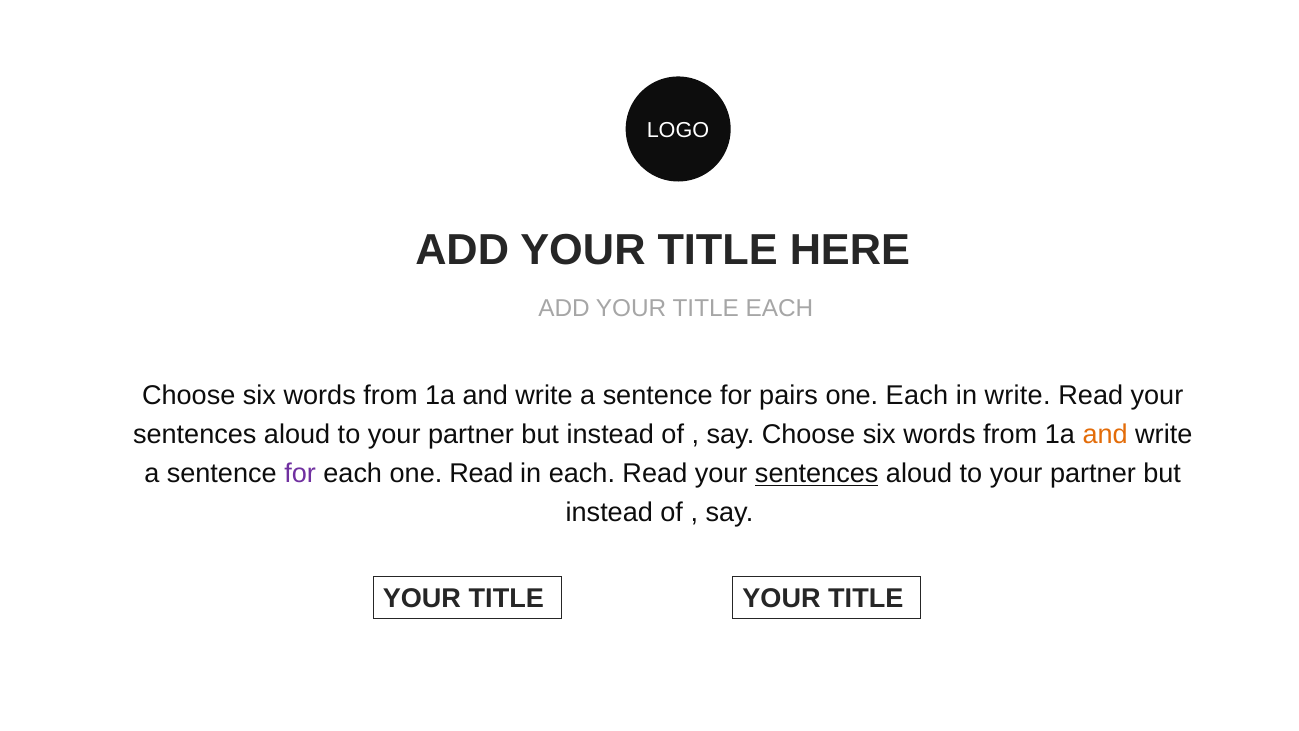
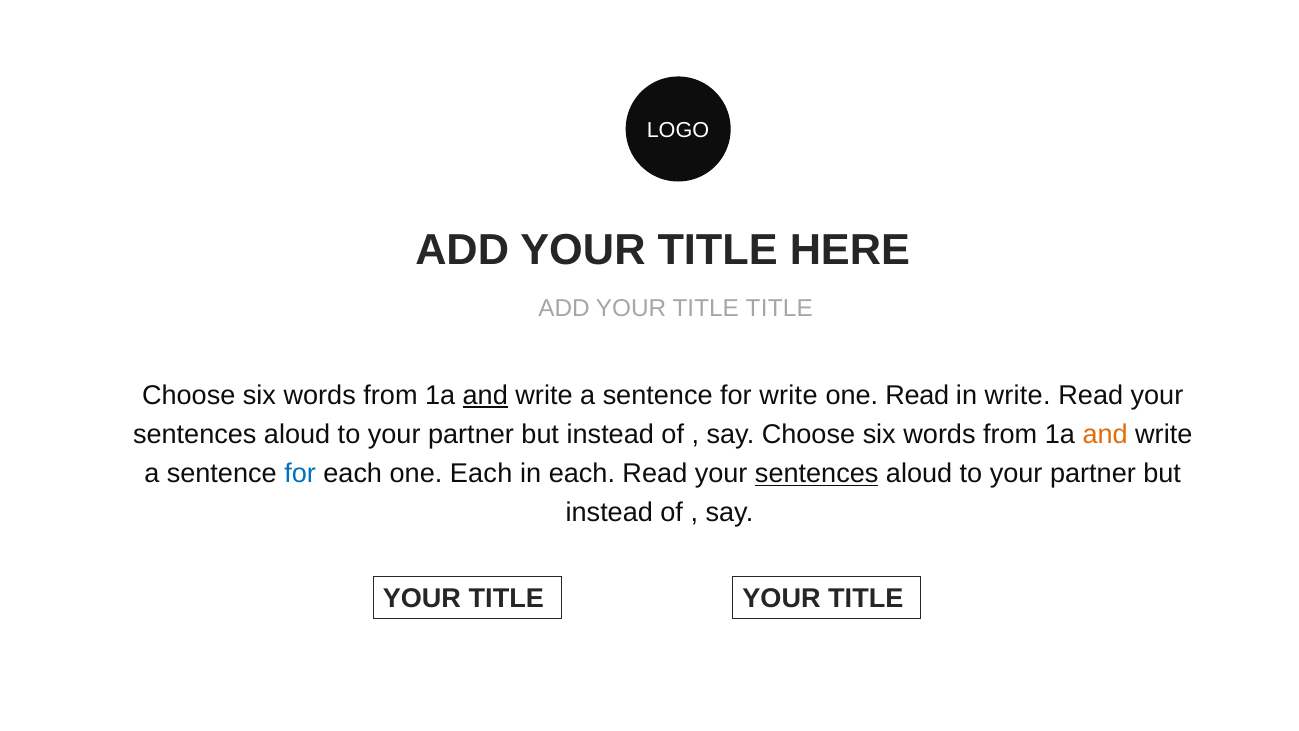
TITLE EACH: EACH -> TITLE
and at (485, 395) underline: none -> present
for pairs: pairs -> write
one Each: Each -> Read
for at (300, 474) colour: purple -> blue
one Read: Read -> Each
